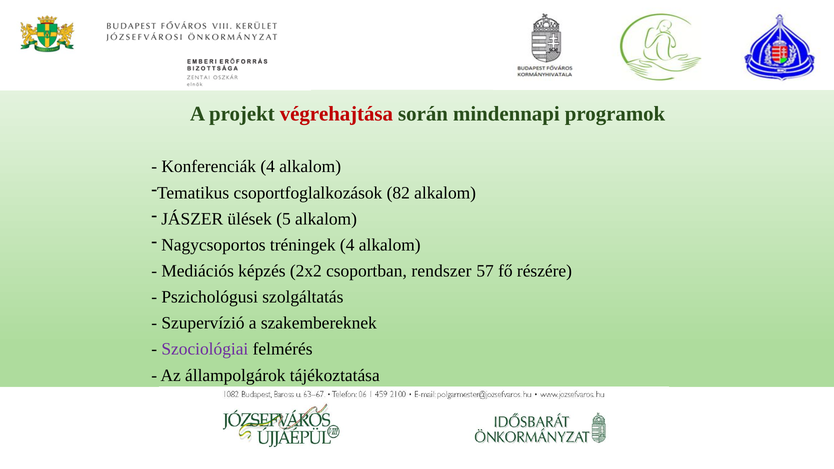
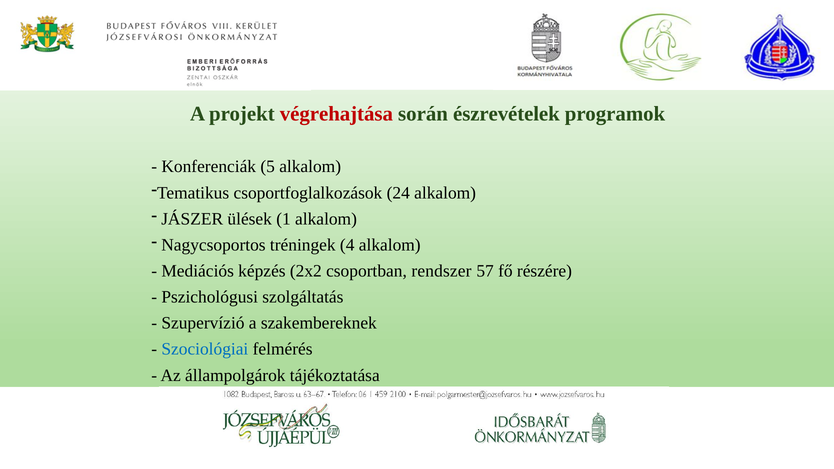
mindennapi: mindennapi -> észrevételek
Konferenciák 4: 4 -> 5
82: 82 -> 24
5: 5 -> 1
Szociológiai colour: purple -> blue
